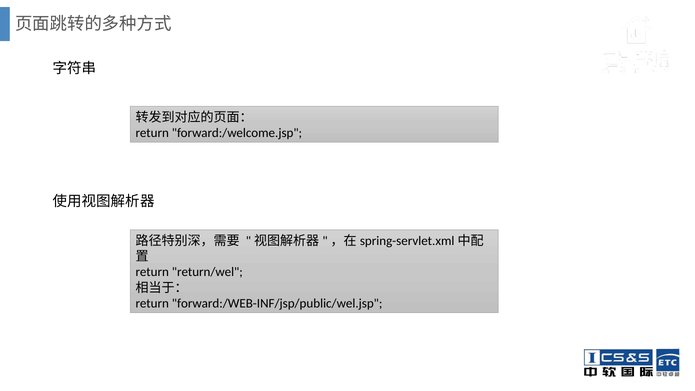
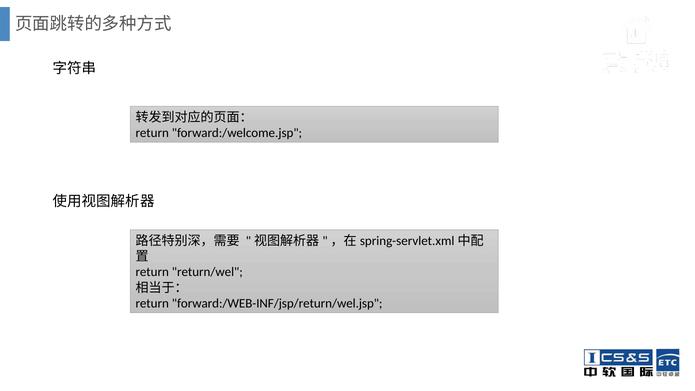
forward:/WEB-INF/jsp/public/wel.jsp: forward:/WEB-INF/jsp/public/wel.jsp -> forward:/WEB-INF/jsp/return/wel.jsp
